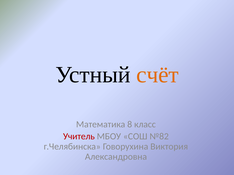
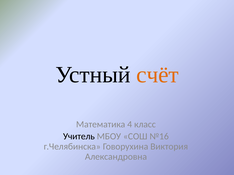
8: 8 -> 4
Учитель colour: red -> black
№82: №82 -> №16
